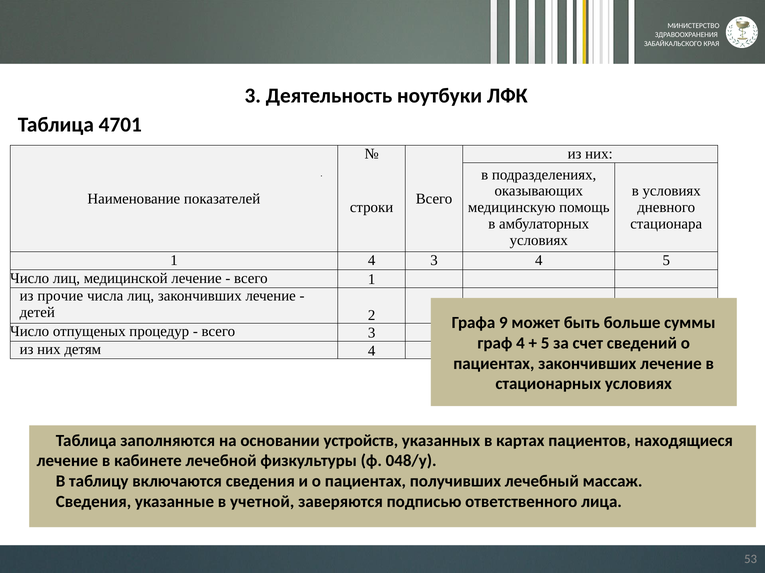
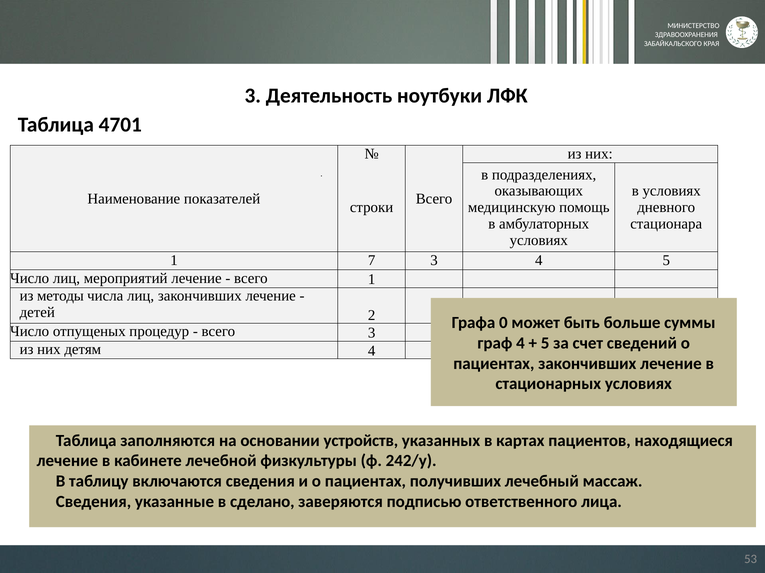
1 4: 4 -> 7
медицинской: медицинской -> мероприятий
прочие: прочие -> методы
9: 9 -> 0
048/у: 048/у -> 242/у
учетной: учетной -> сделано
